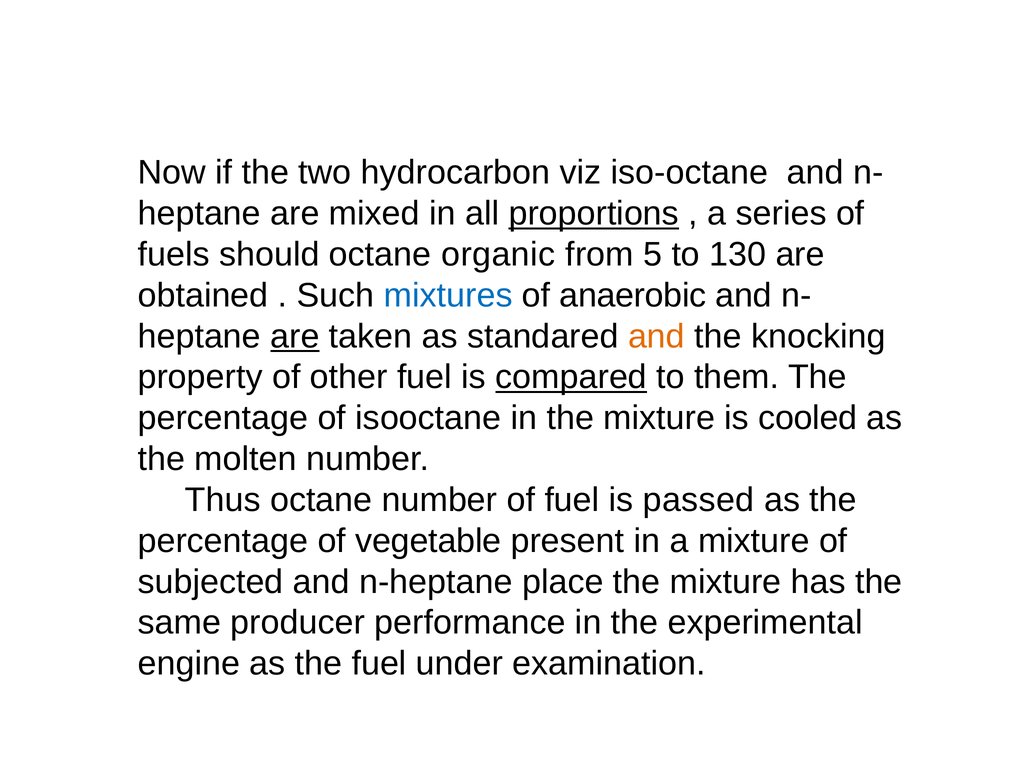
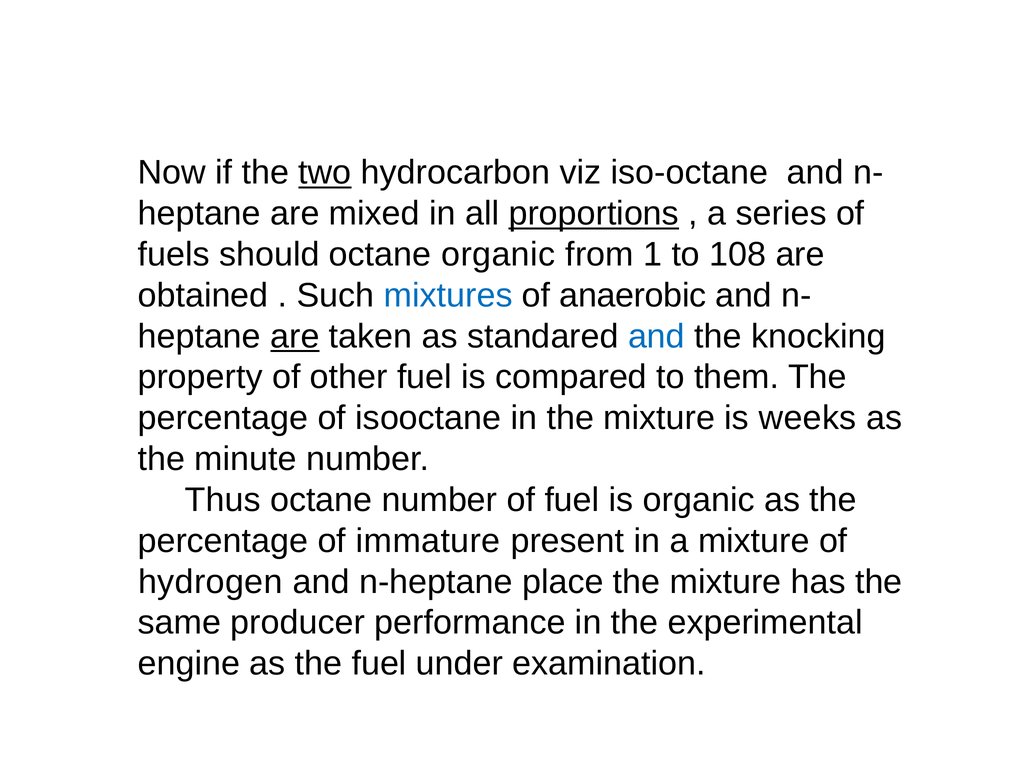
two underline: none -> present
5: 5 -> 1
130: 130 -> 108
and at (656, 336) colour: orange -> blue
compared underline: present -> none
cooled: cooled -> weeks
molten: molten -> minute
is passed: passed -> organic
vegetable: vegetable -> immature
subjected: subjected -> hydrogen
